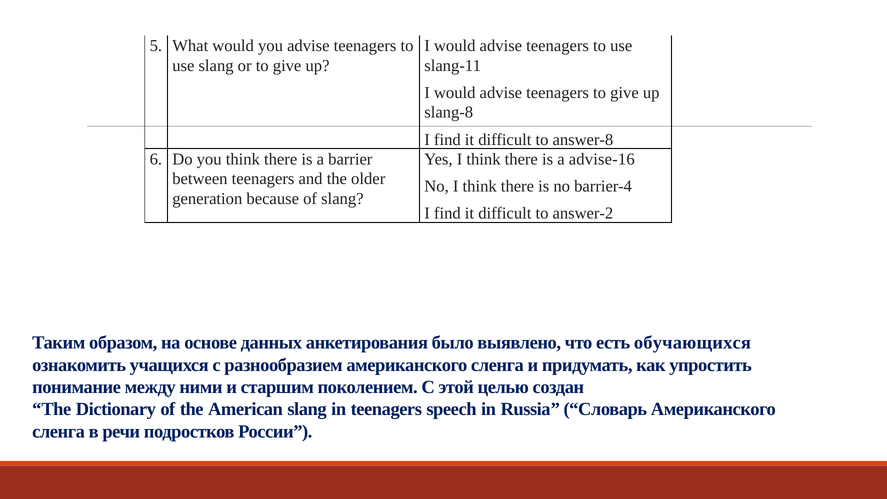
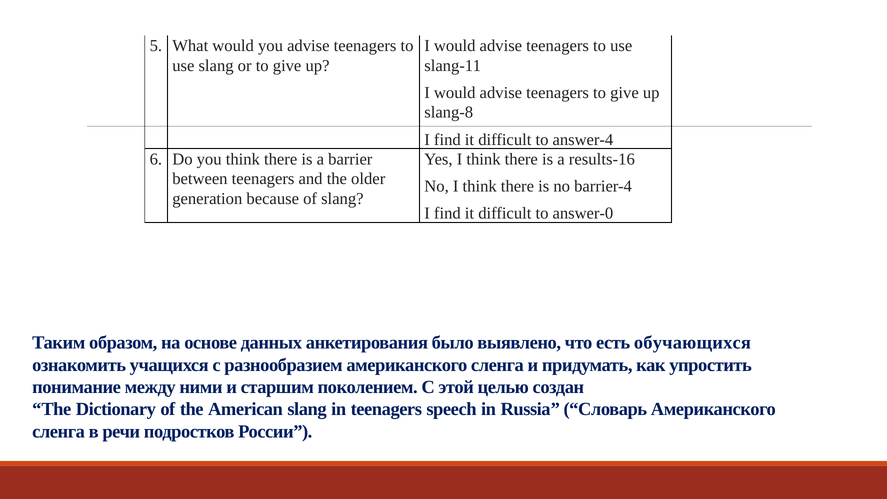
answer-8: answer-8 -> answer-4
advise-16: advise-16 -> results-16
answer-2: answer-2 -> answer-0
